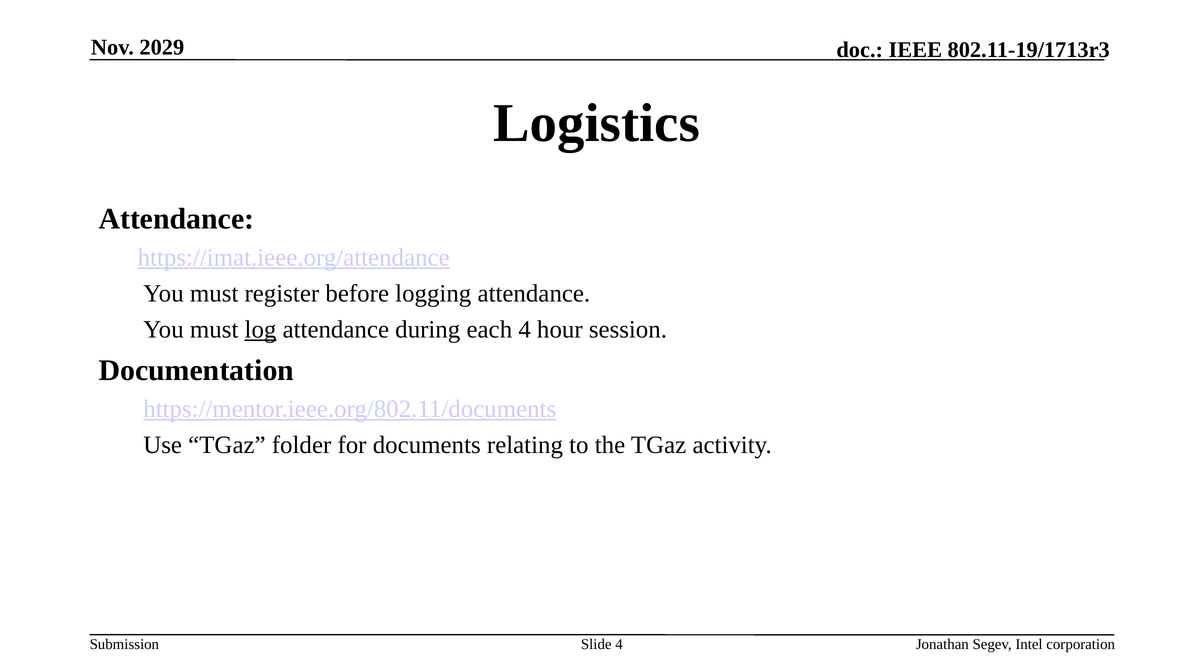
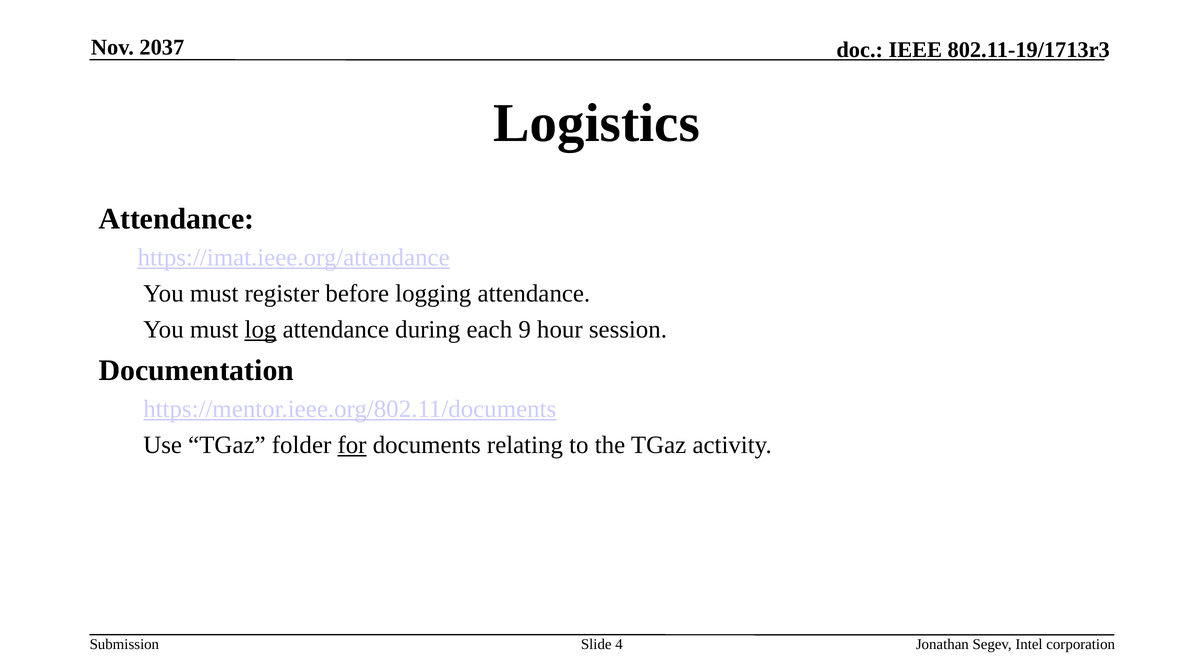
2029: 2029 -> 2037
each 4: 4 -> 9
for underline: none -> present
